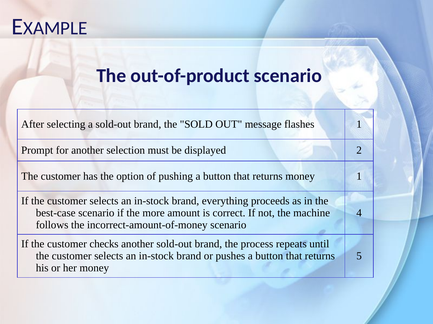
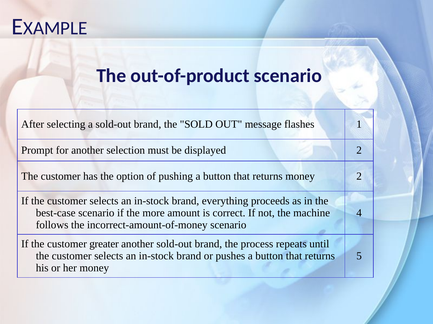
money 1: 1 -> 2
checks: checks -> greater
